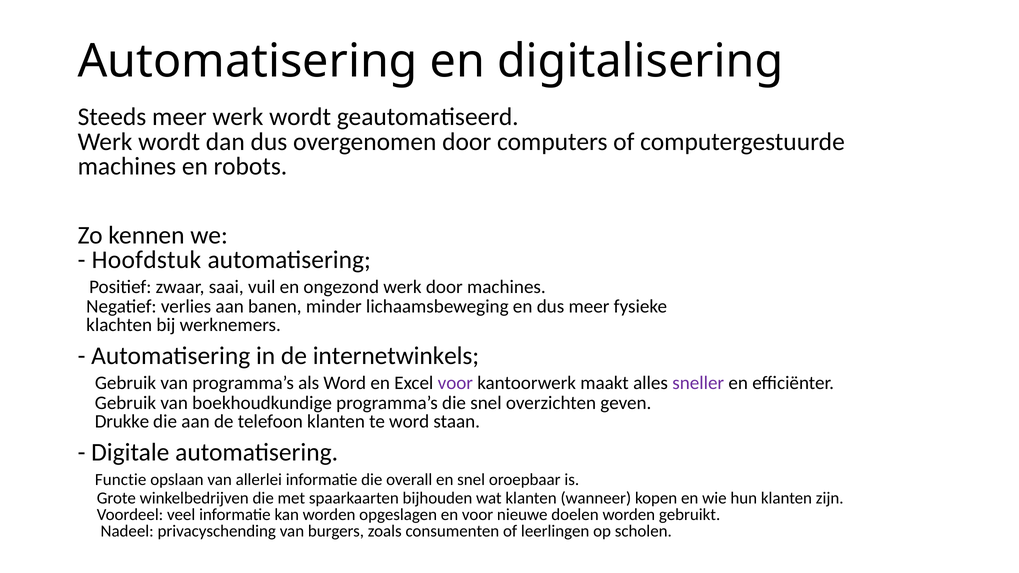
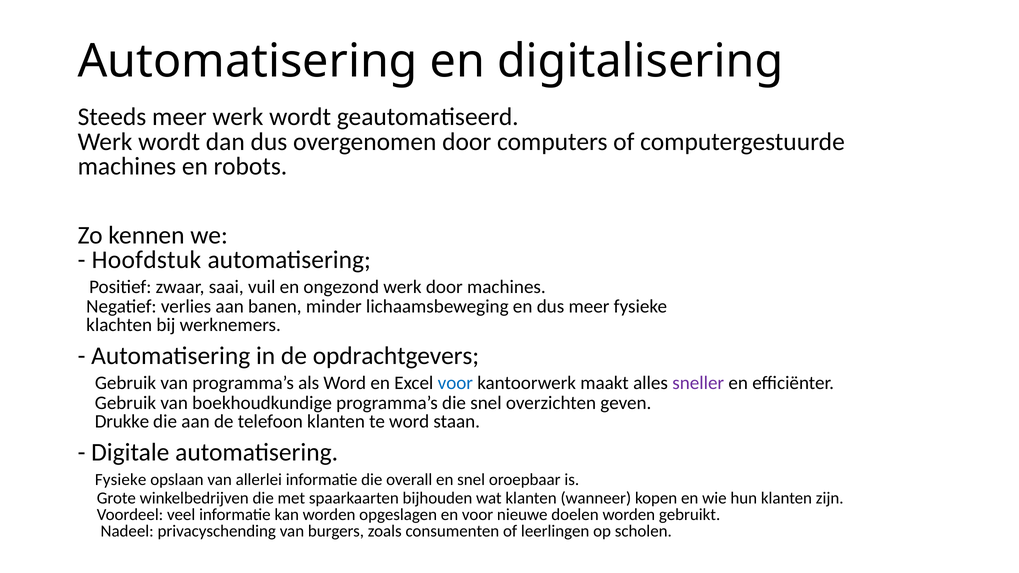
internetwinkels: internetwinkels -> opdrachtgevers
voor at (455, 383) colour: purple -> blue
Functie at (121, 480): Functie -> Fysieke
